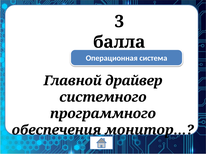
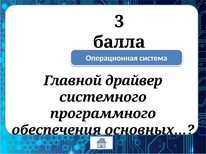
монитор…: монитор… -> основных…
